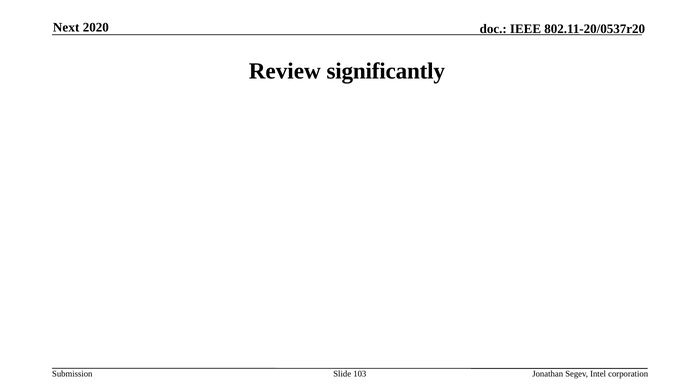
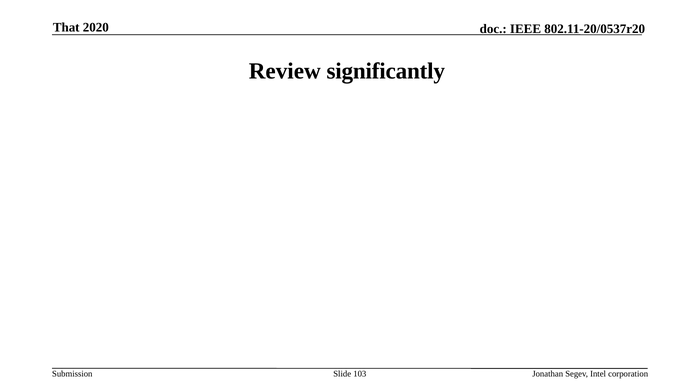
Next: Next -> That
